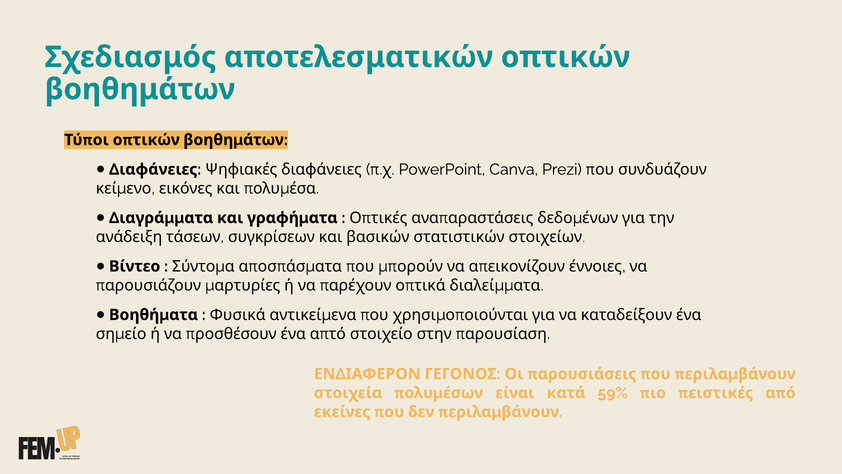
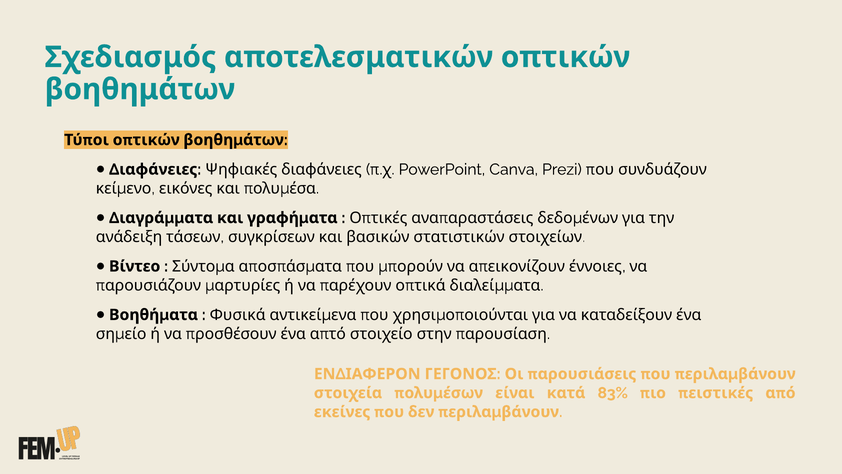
59%: 59% -> 83%
